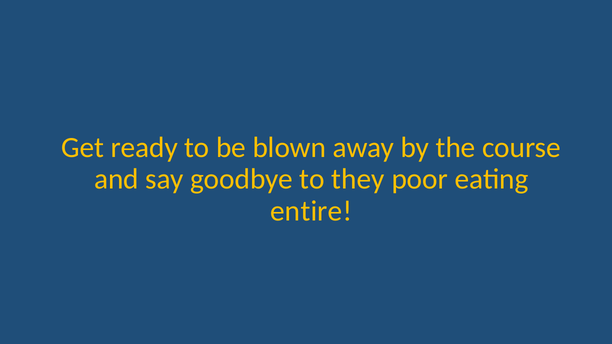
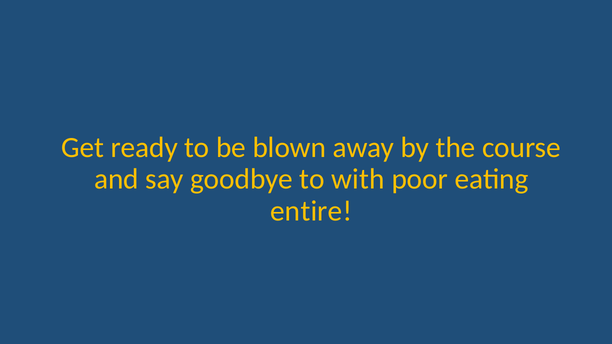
they: they -> with
